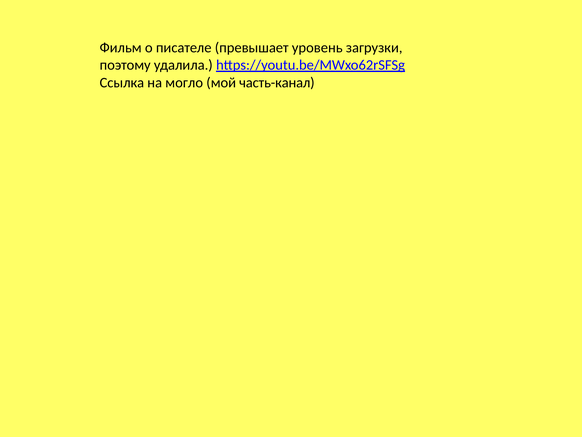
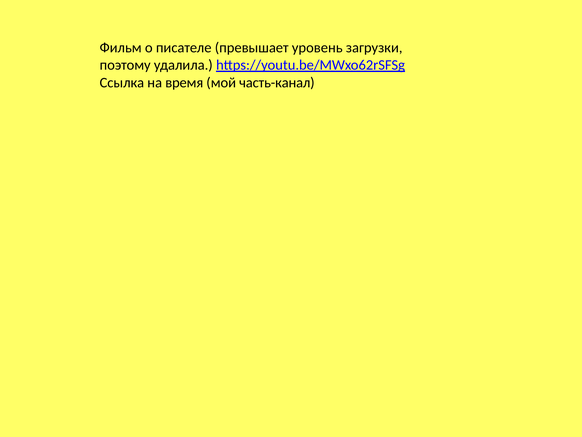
могло: могло -> время
